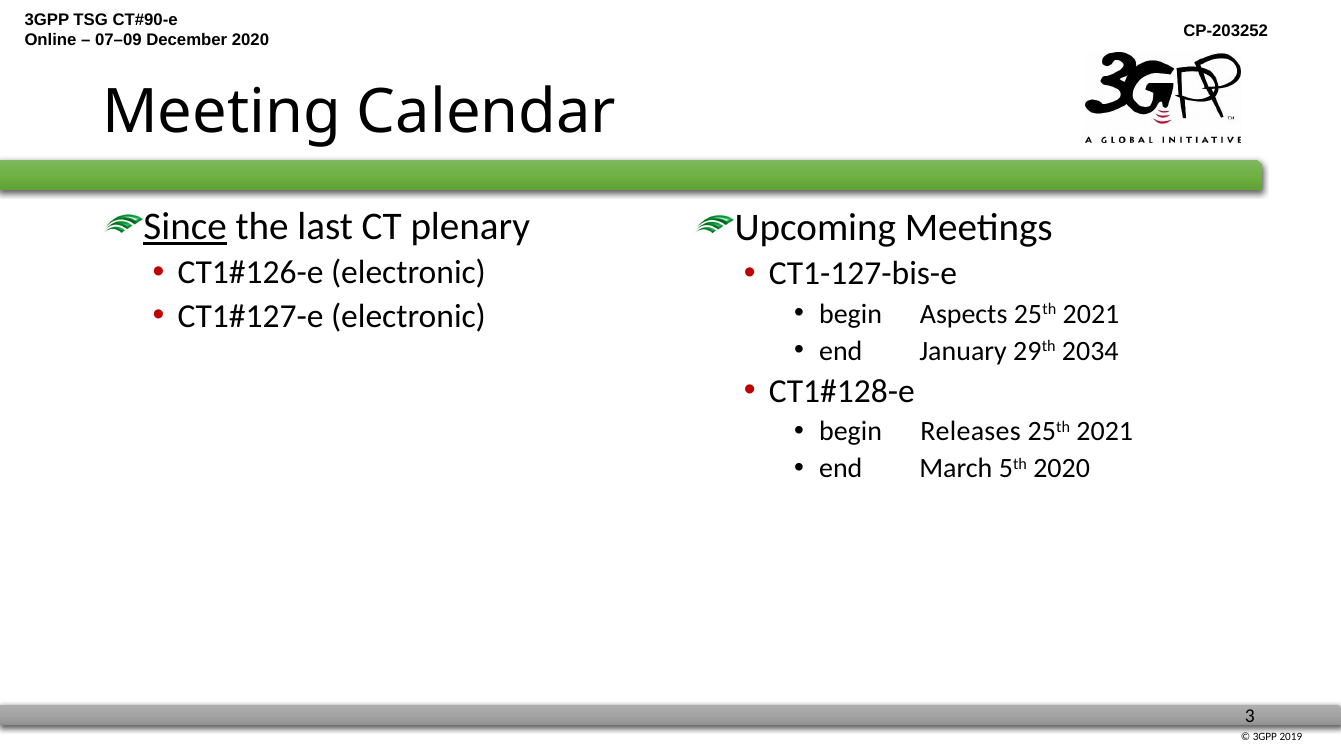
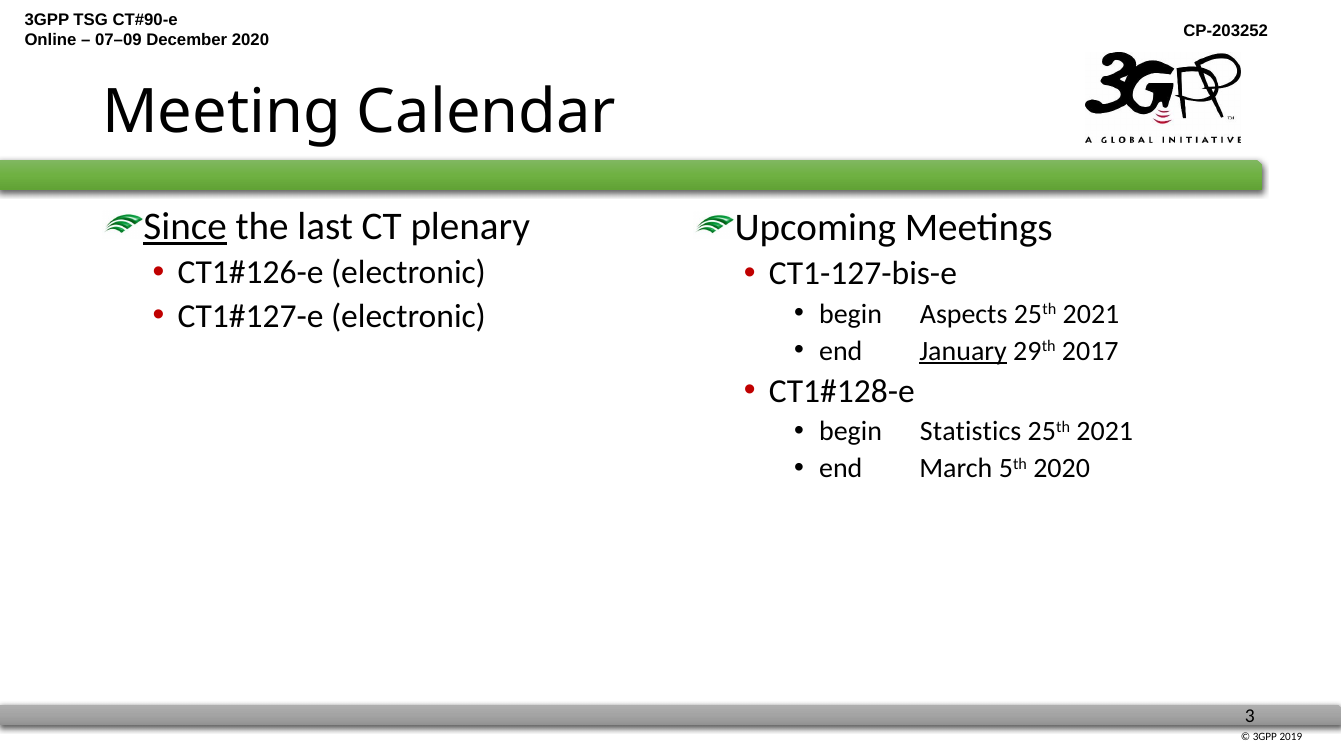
January underline: none -> present
2034: 2034 -> 2017
Releases: Releases -> Statistics
